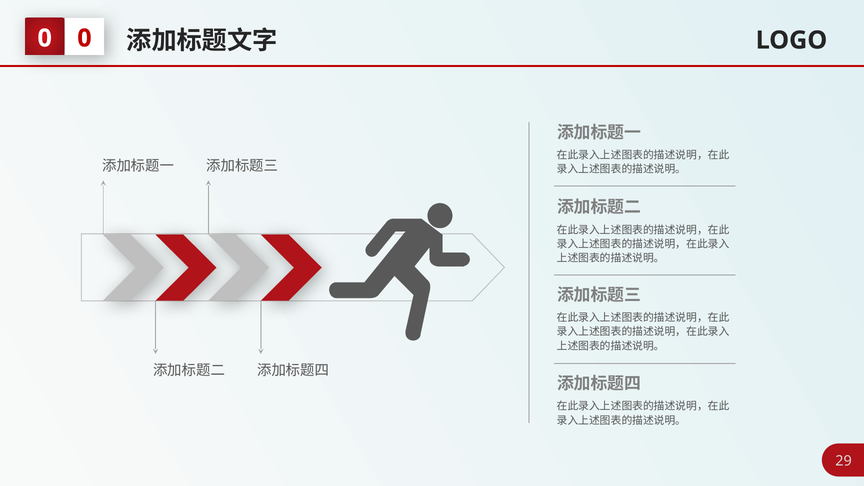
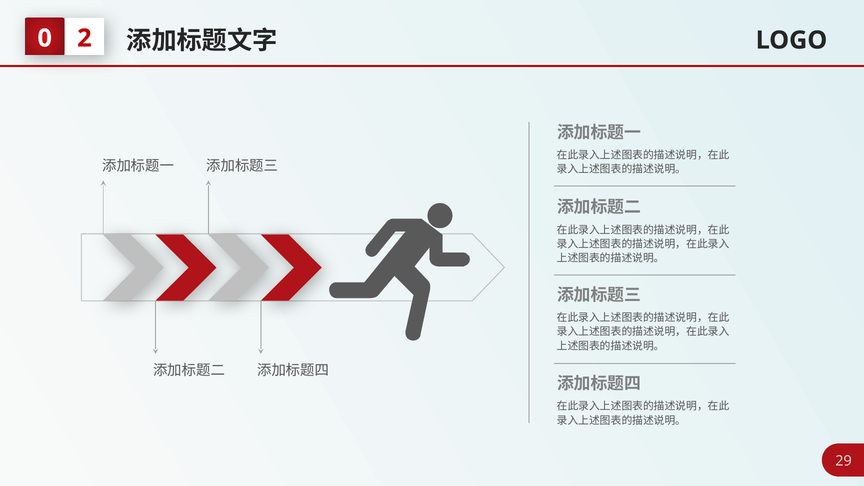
0 at (84, 38): 0 -> 2
